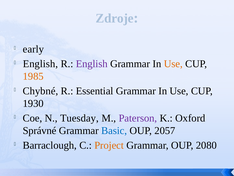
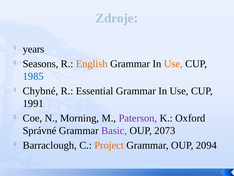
early: early -> years
English at (40, 64): English -> Seasons
English at (92, 64) colour: purple -> orange
1985 colour: orange -> blue
1930: 1930 -> 1991
Tuesday: Tuesday -> Morning
Basic colour: blue -> purple
2057: 2057 -> 2073
2080: 2080 -> 2094
